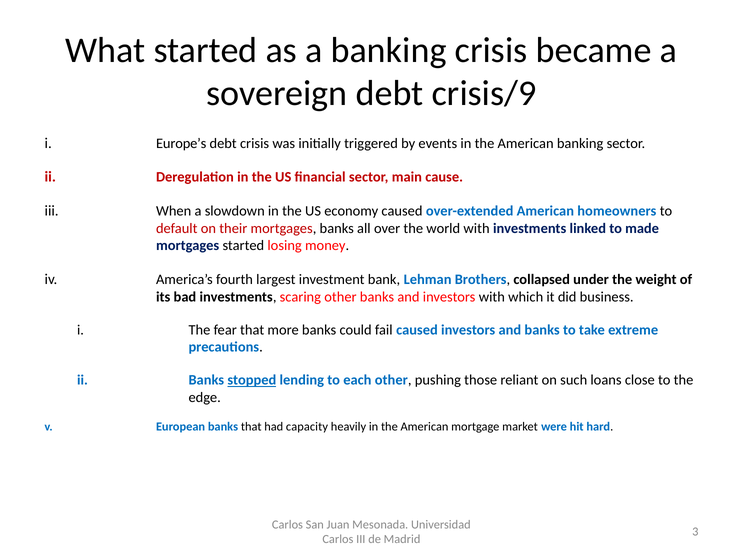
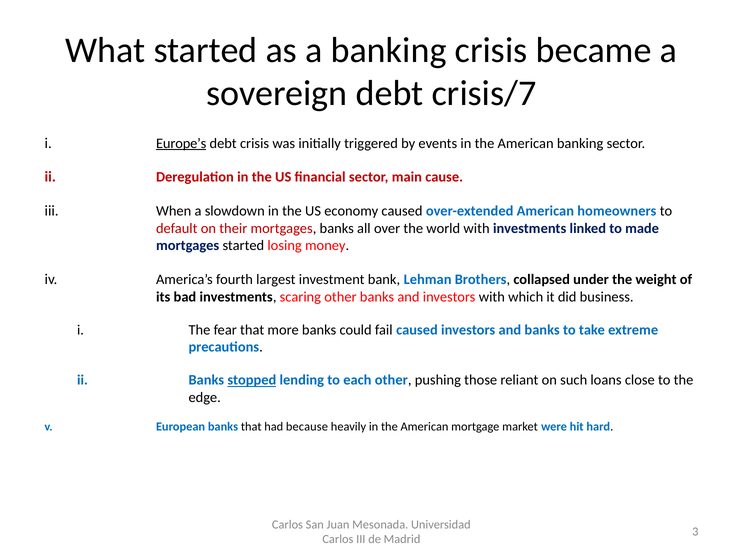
crisis/9: crisis/9 -> crisis/7
Europe’s underline: none -> present
capacity: capacity -> because
